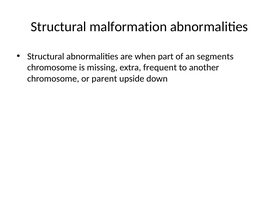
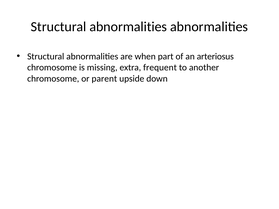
malformation at (128, 27): malformation -> abnormalities
segments: segments -> arteriosus
